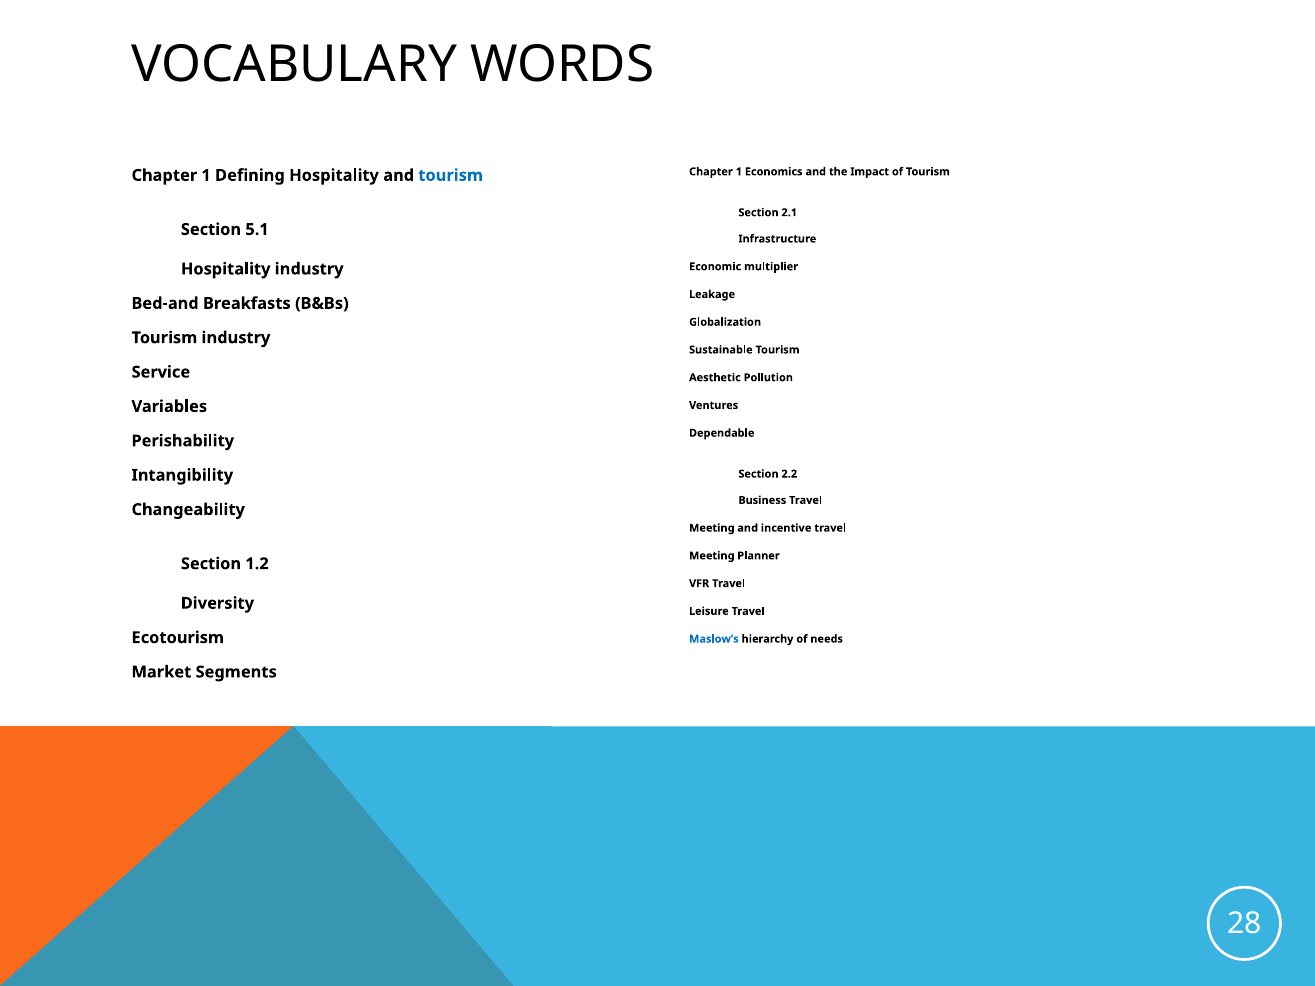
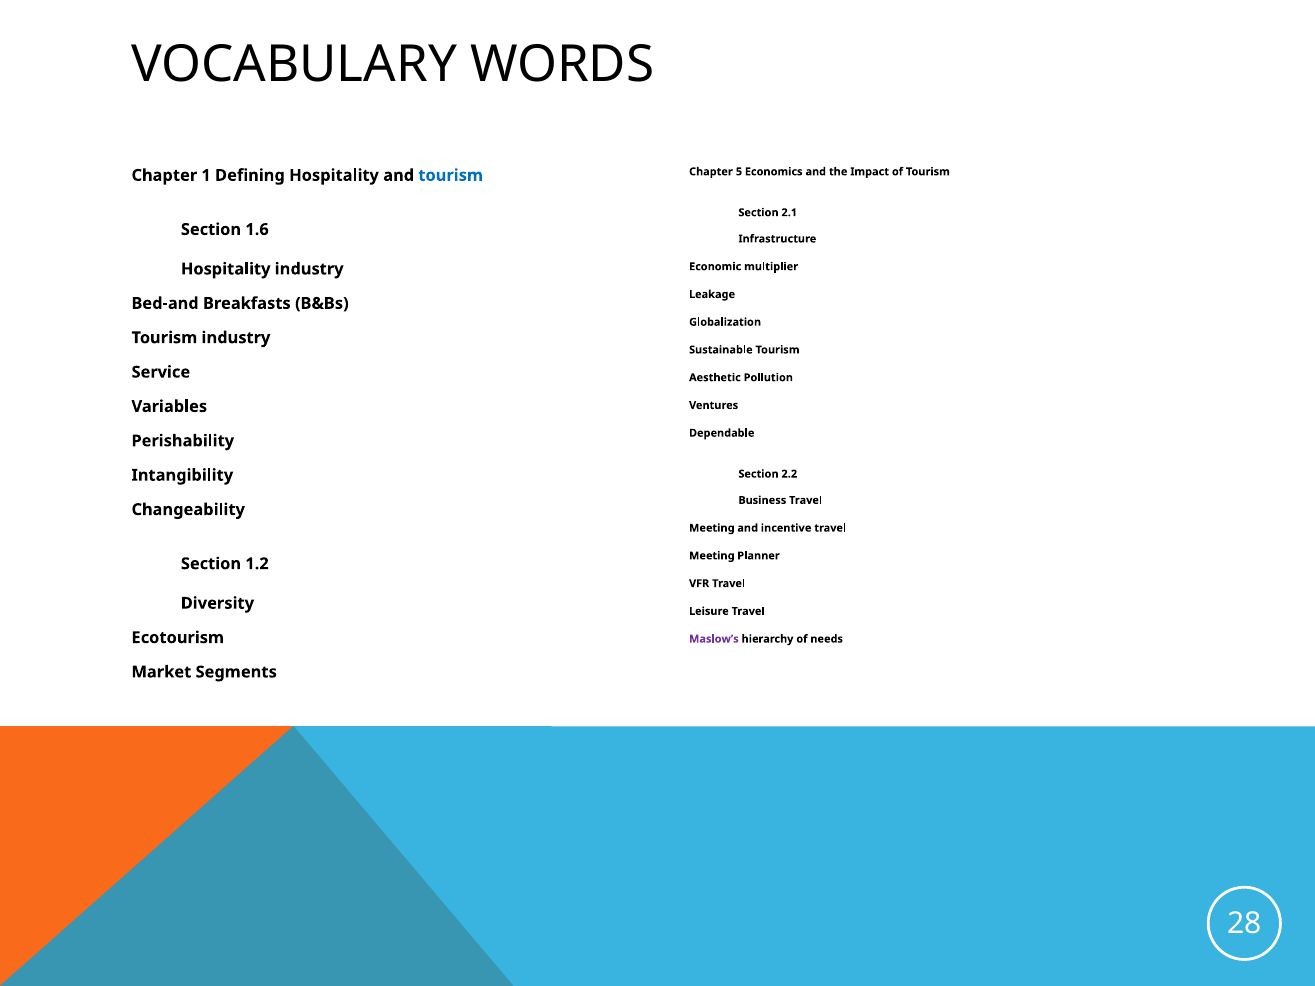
1 at (739, 172): 1 -> 5
5.1: 5.1 -> 1.6
Maslow’s colour: blue -> purple
